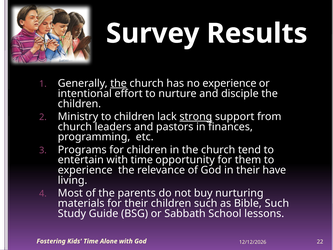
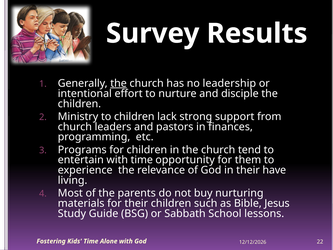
no experience: experience -> leadership
strong underline: present -> none
Bible Such: Such -> Jesus
